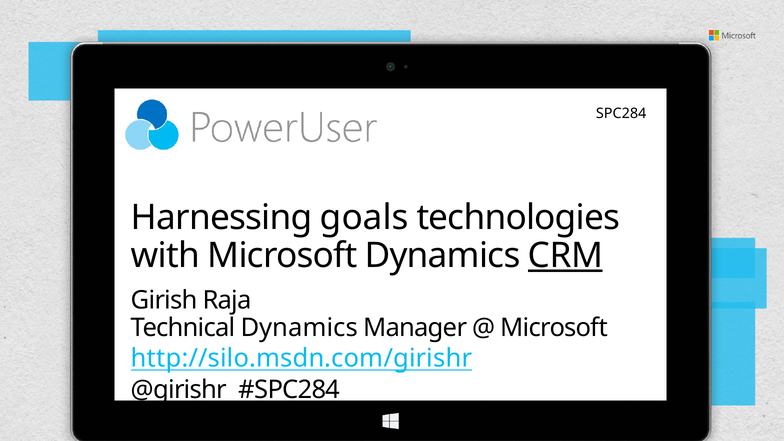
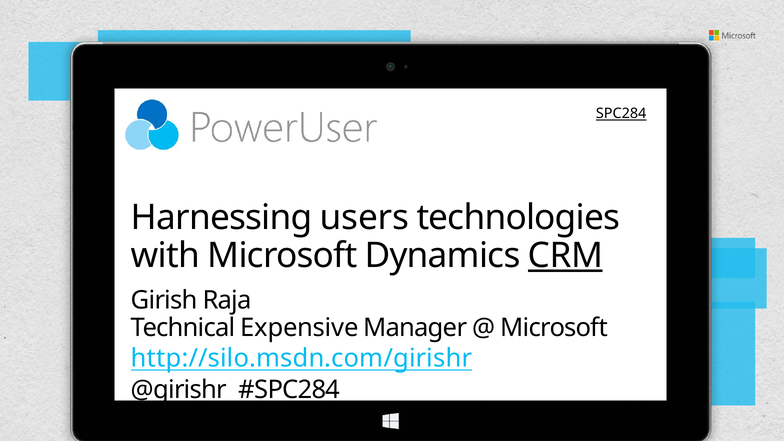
SPC284 underline: none -> present
goals: goals -> users
Technical Dynamics: Dynamics -> Expensive
